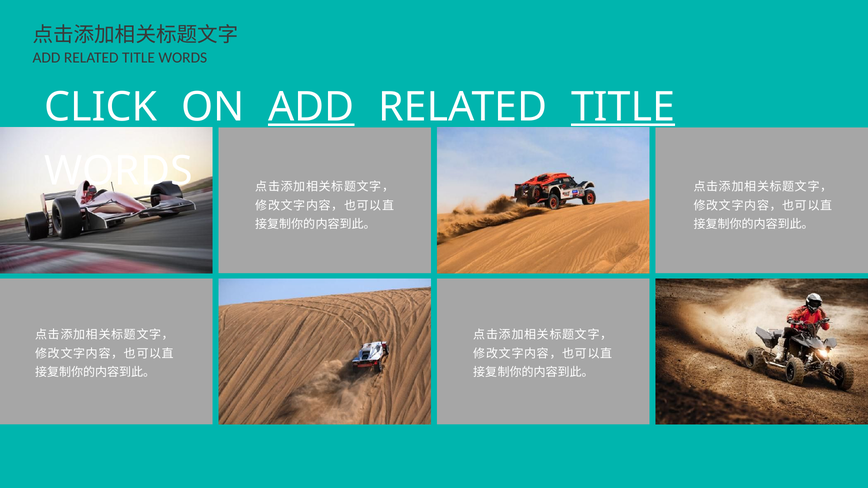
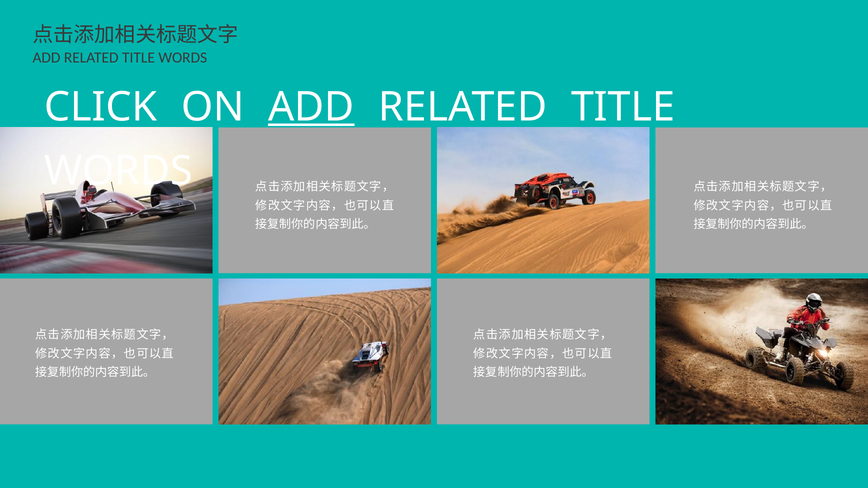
TITLE at (623, 107) underline: present -> none
